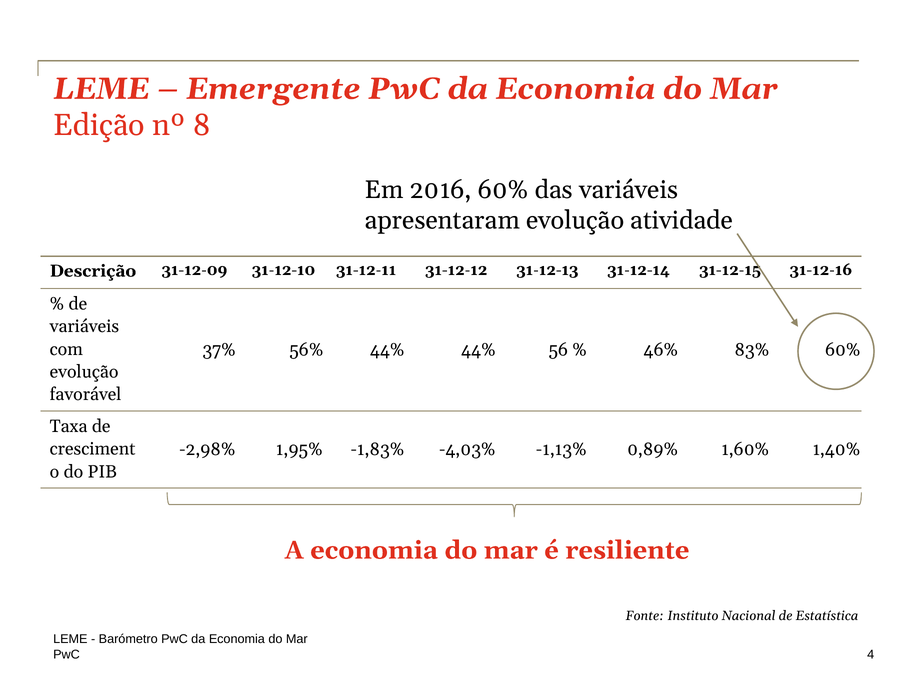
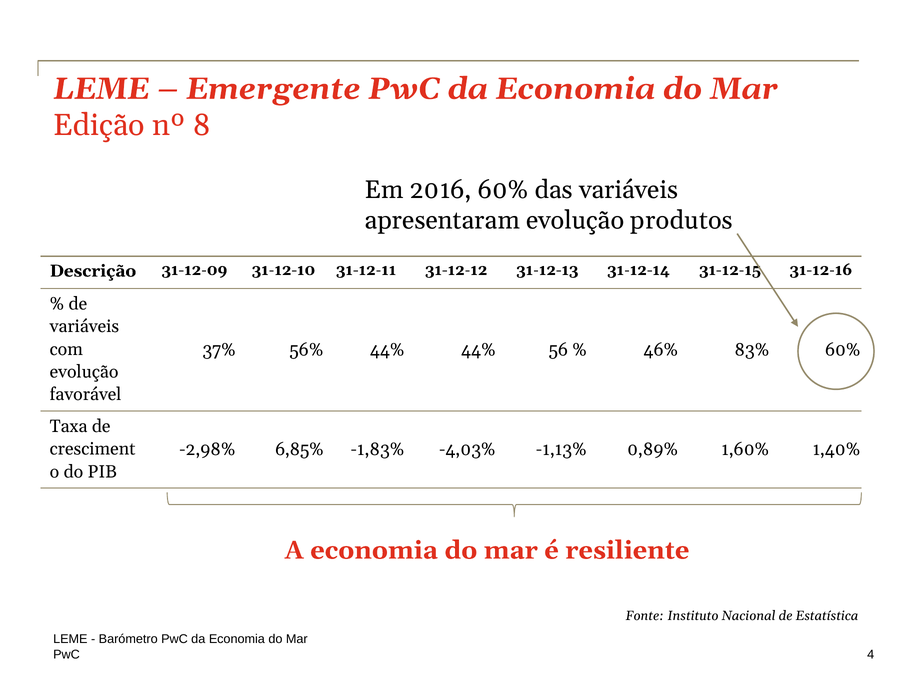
atividade: atividade -> produtos
1,95%: 1,95% -> 6,85%
